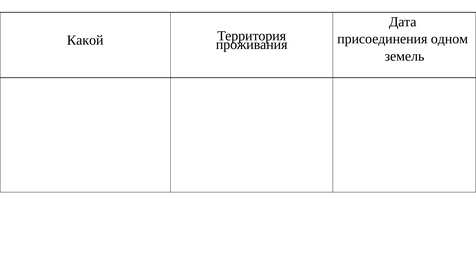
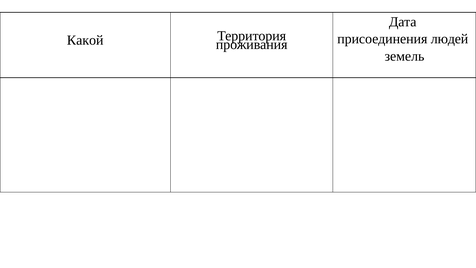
одном: одном -> людей
